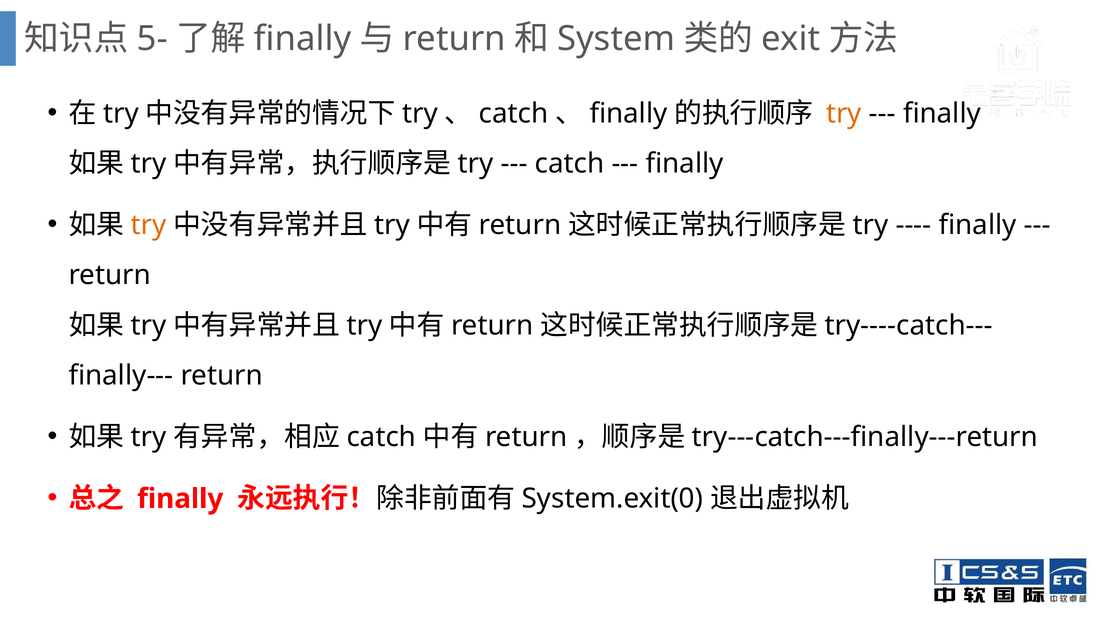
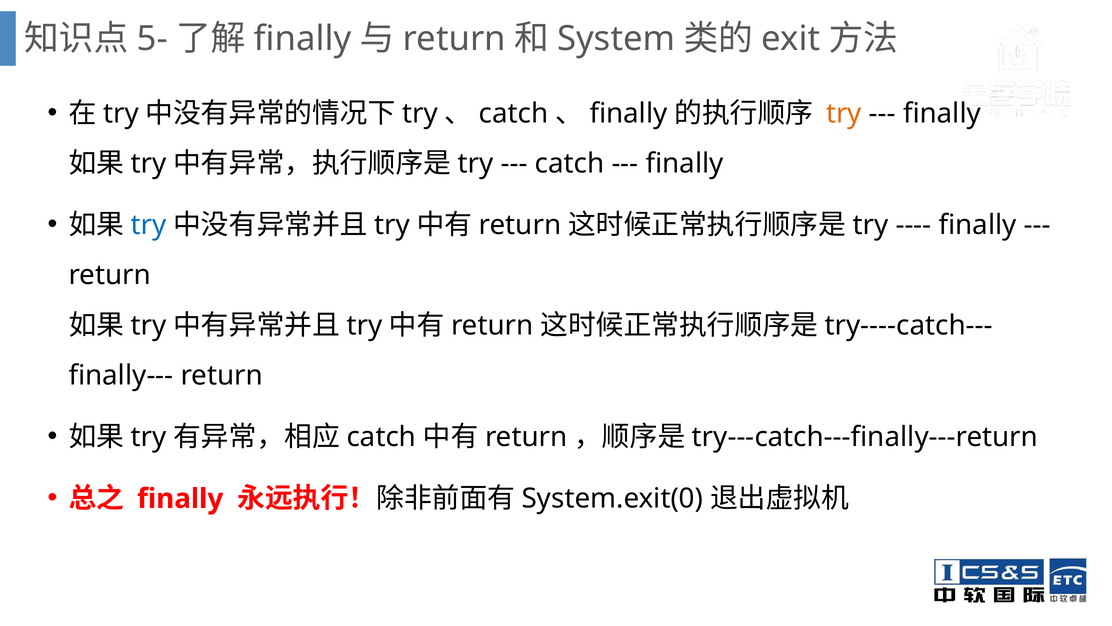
try at (149, 225) colour: orange -> blue
